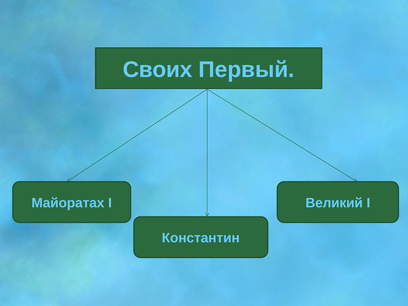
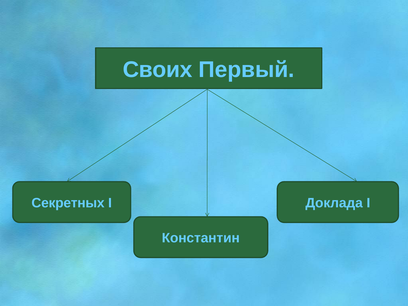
Майоратах: Майоратах -> Секретных
Великий: Великий -> Доклада
